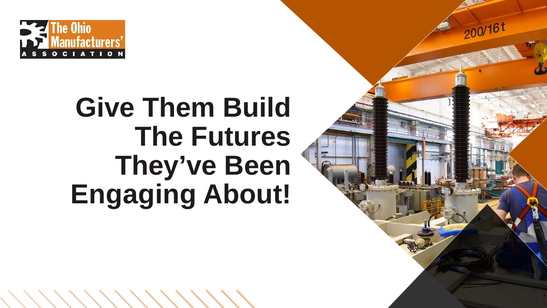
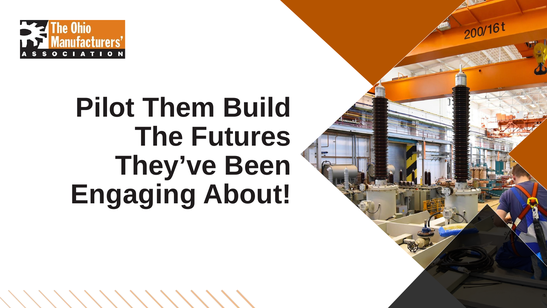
Give: Give -> Pilot
